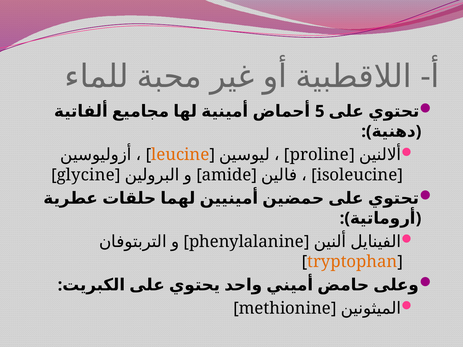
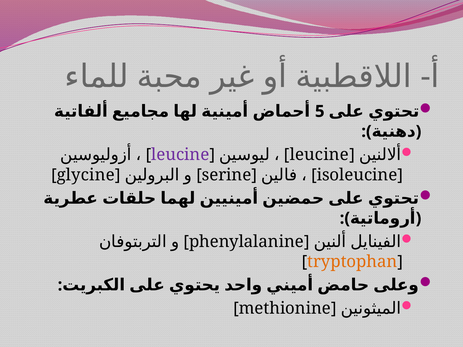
leucine at (180, 155) colour: orange -> purple
proline at (319, 155): proline -> leucine
amide: amide -> serine
